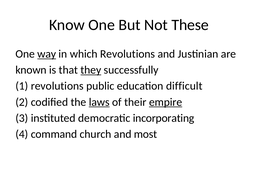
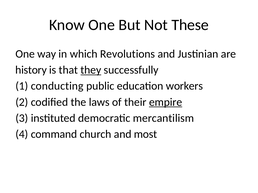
way underline: present -> none
known: known -> history
1 revolutions: revolutions -> conducting
difficult: difficult -> workers
laws underline: present -> none
incorporating: incorporating -> mercantilism
